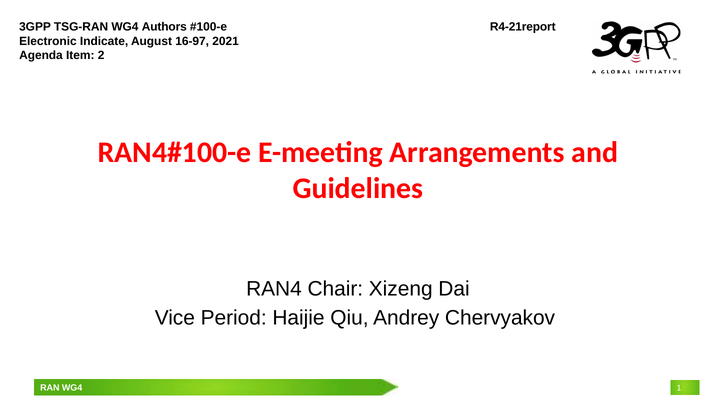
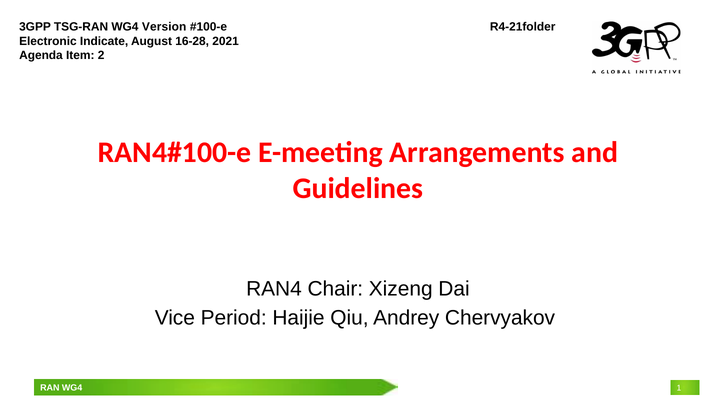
Authors: Authors -> Version
R4-21report: R4-21report -> R4-21folder
16-97: 16-97 -> 16-28
